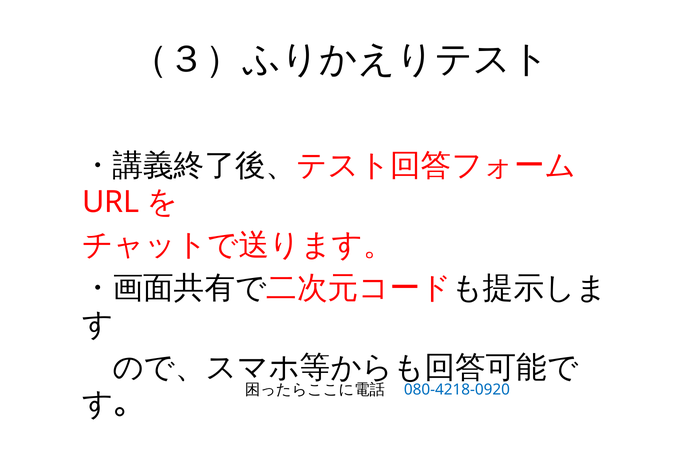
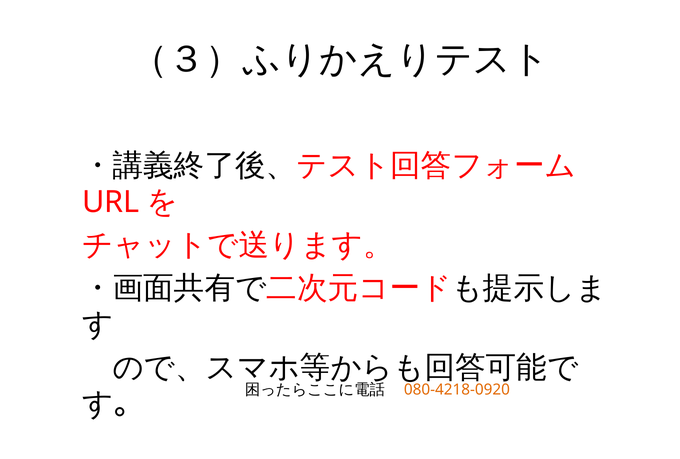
080-4218-0920 colour: blue -> orange
